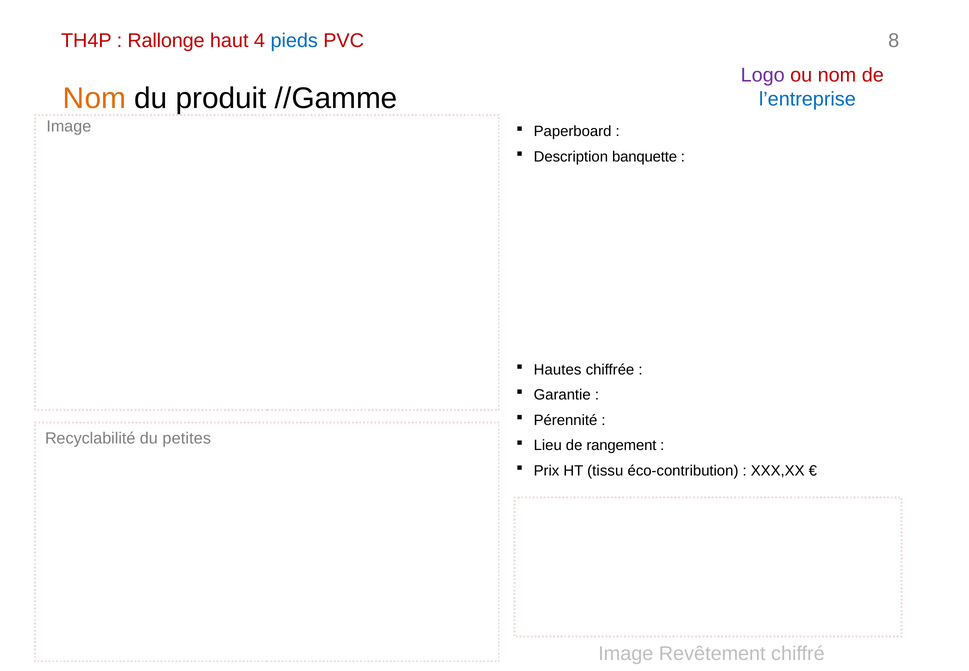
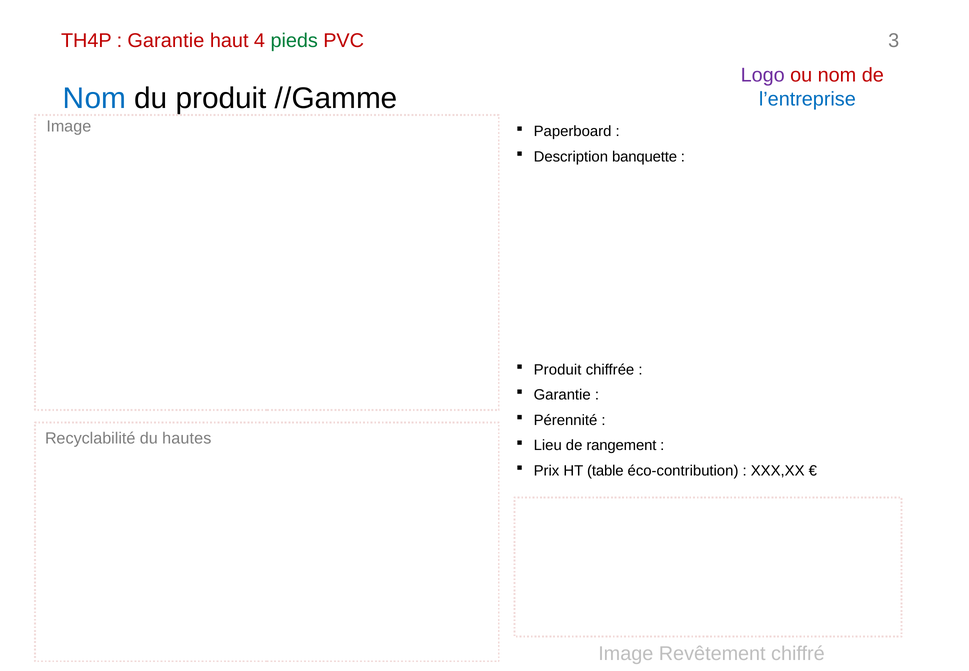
Rallonge at (166, 41): Rallonge -> Garantie
pieds colour: blue -> green
8: 8 -> 3
Nom at (94, 98) colour: orange -> blue
Hautes at (558, 370): Hautes -> Produit
petites: petites -> hautes
tissu: tissu -> table
